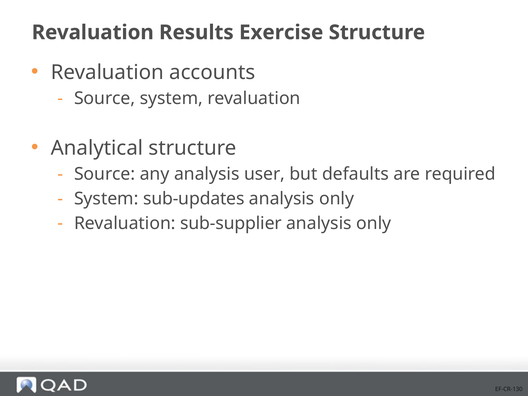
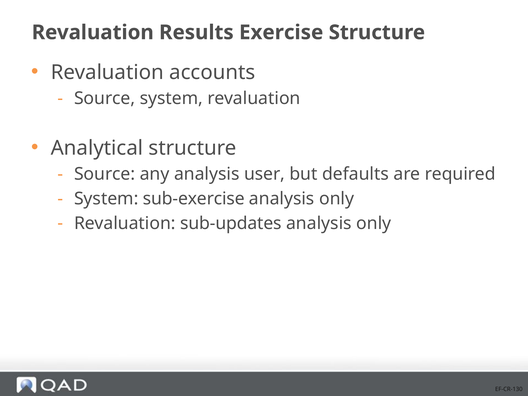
sub-updates: sub-updates -> sub-exercise
sub-supplier: sub-supplier -> sub-updates
